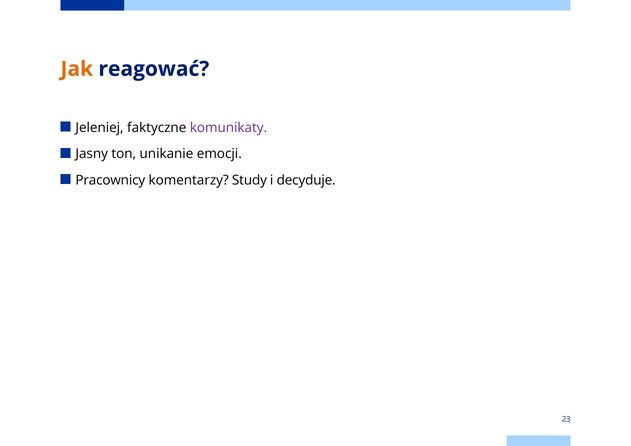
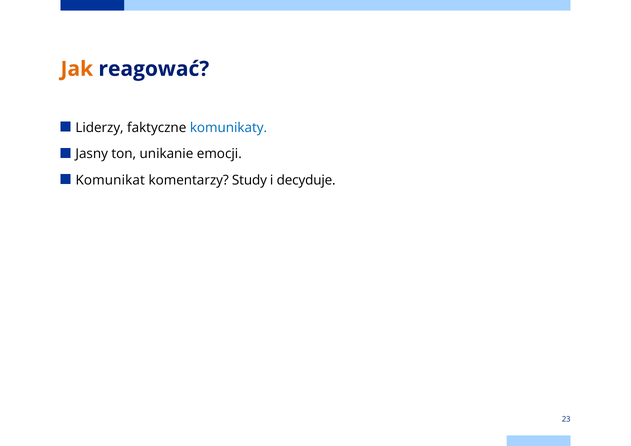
Jeleniej: Jeleniej -> Liderzy
komunikaty colour: purple -> blue
Pracownicy: Pracownicy -> Komunikat
